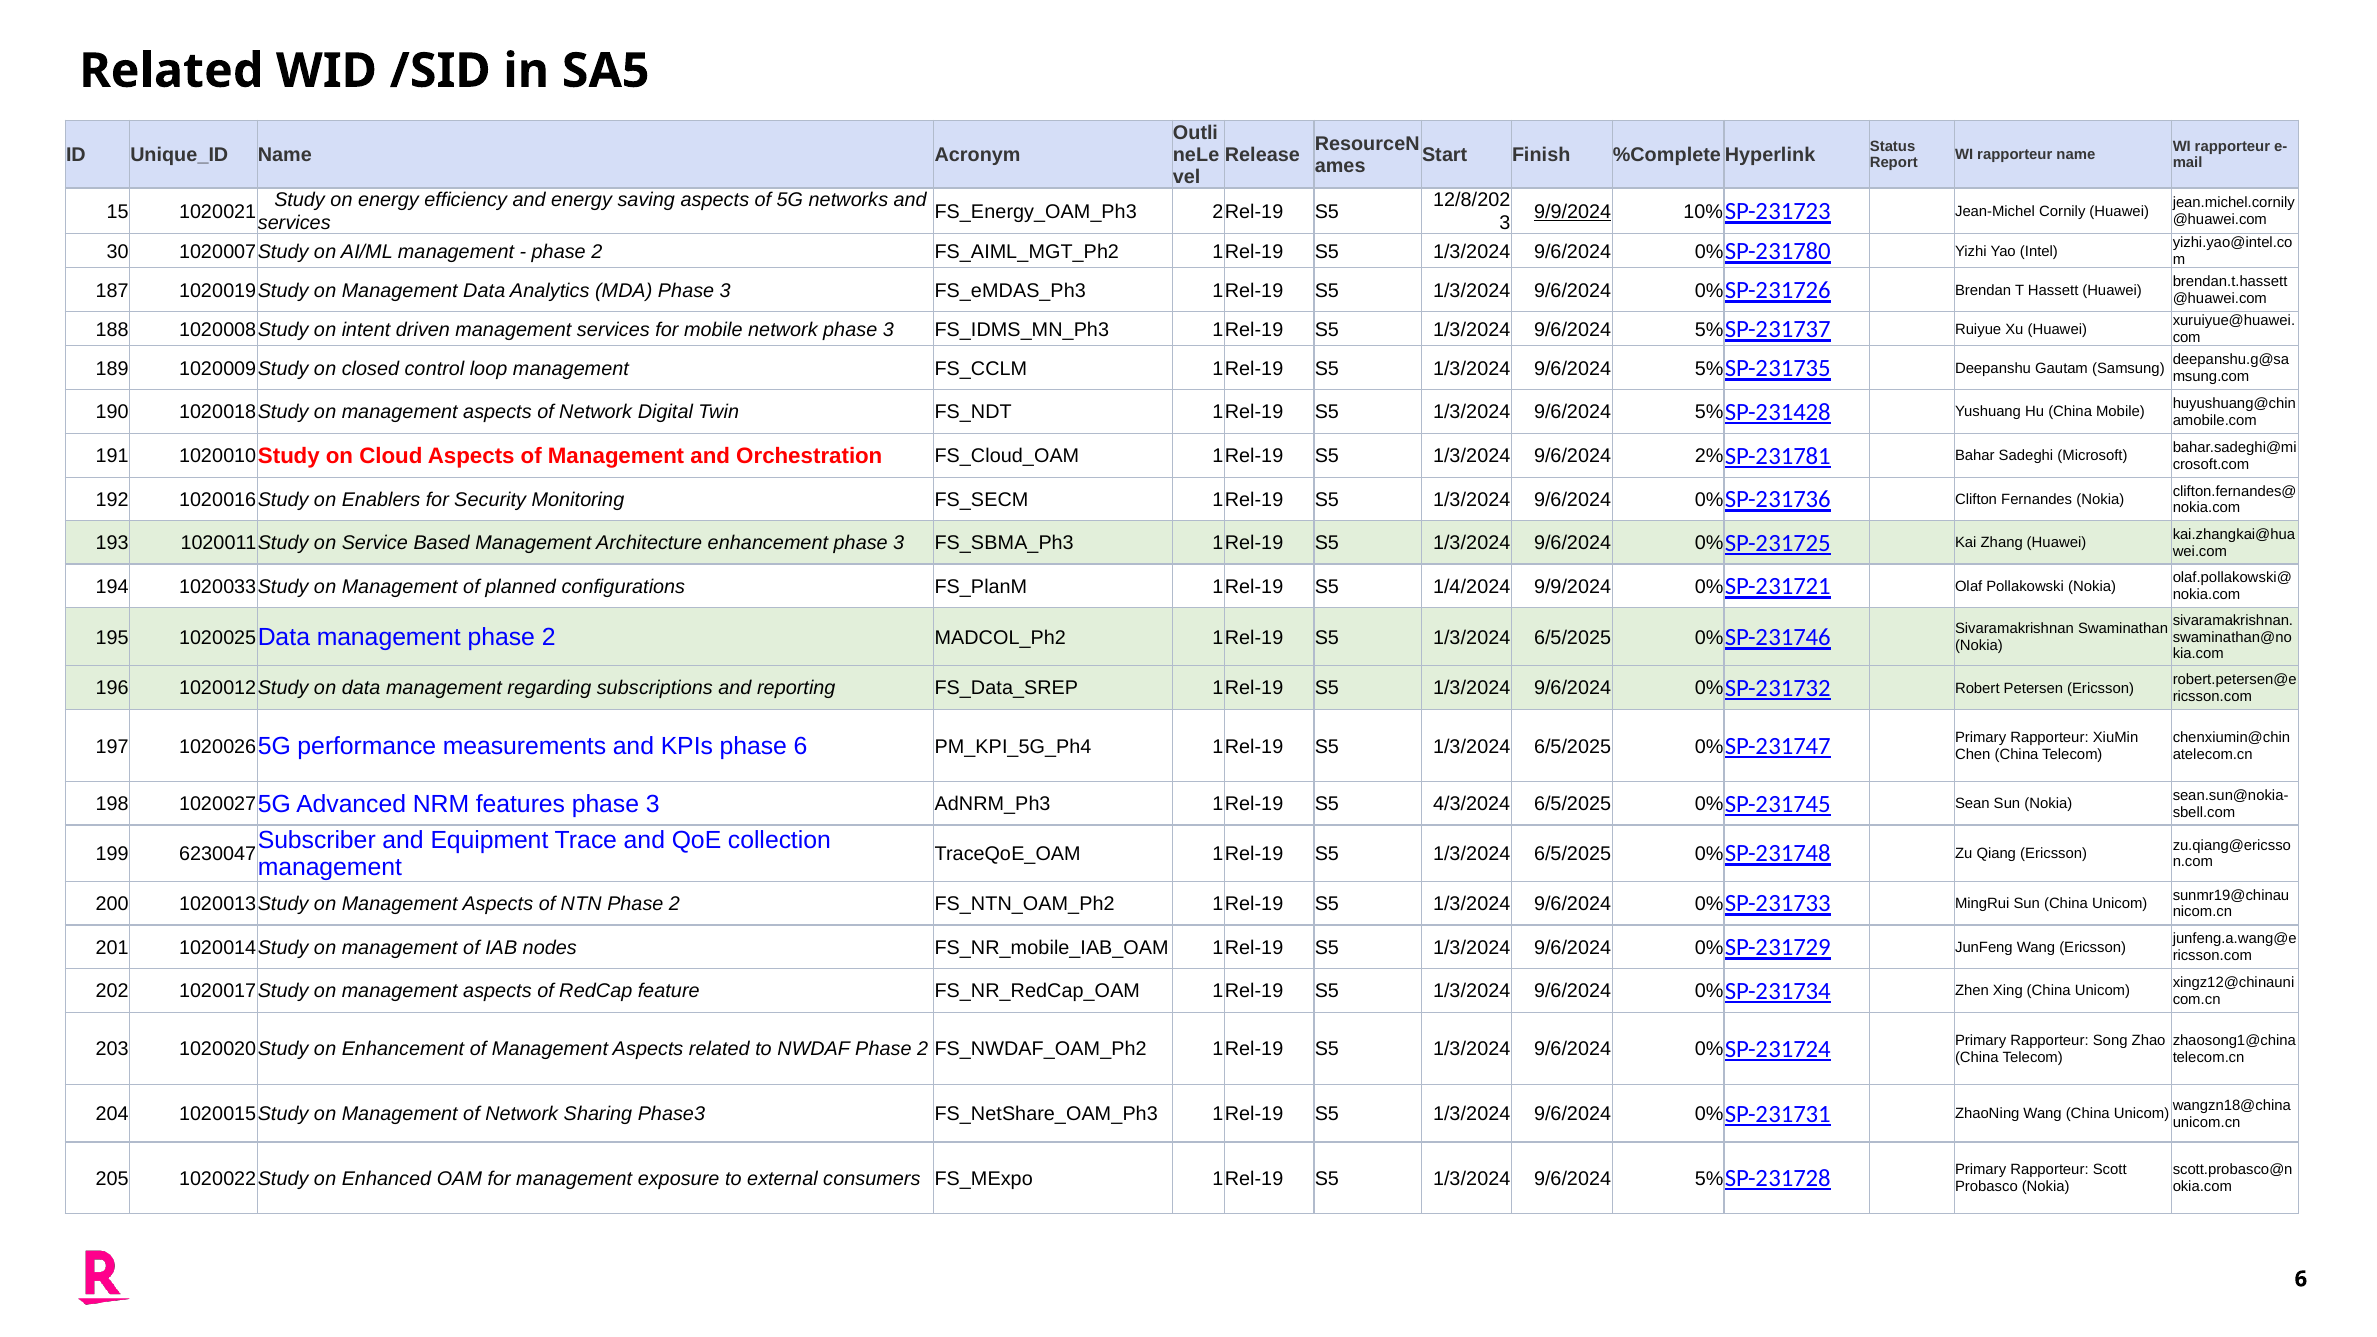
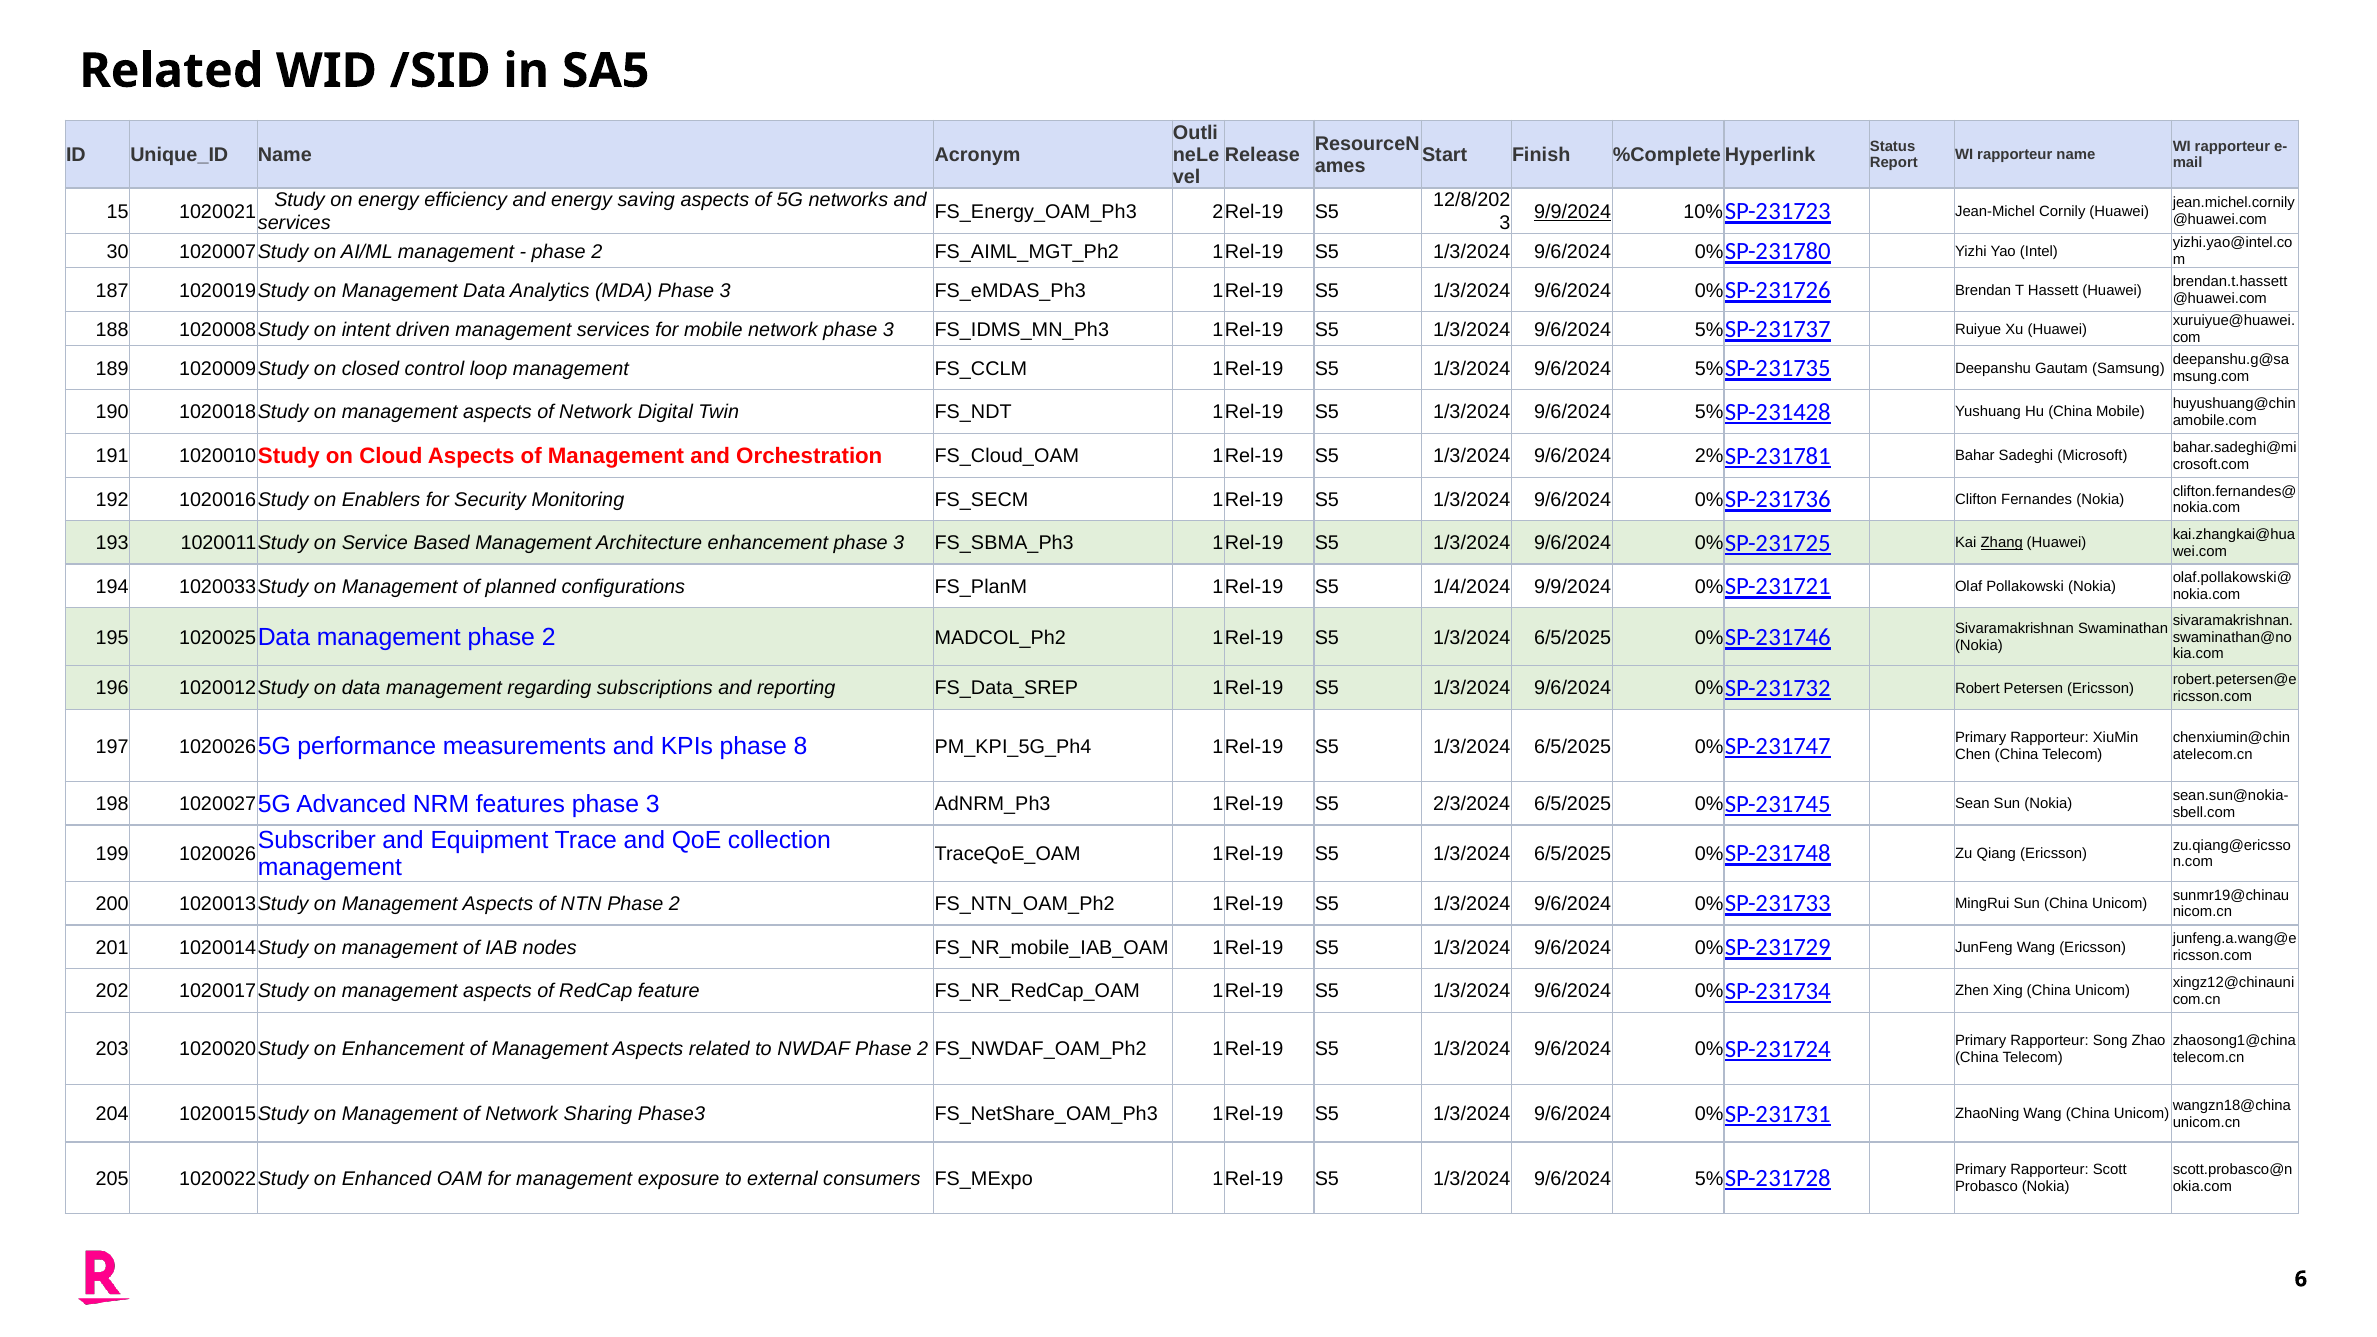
Zhang underline: none -> present
phase 6: 6 -> 8
4/3/2024: 4/3/2024 -> 2/3/2024
6230047: 6230047 -> 1020026
